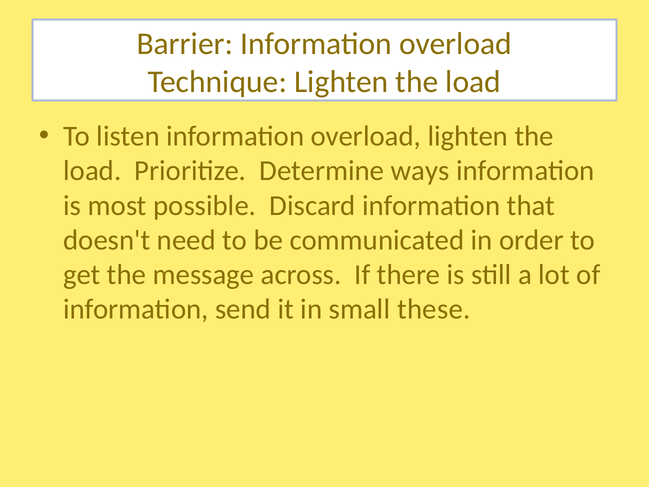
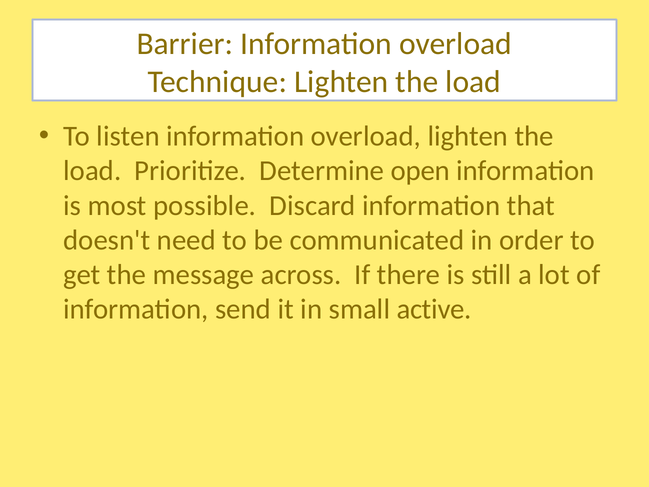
ways: ways -> open
these: these -> active
